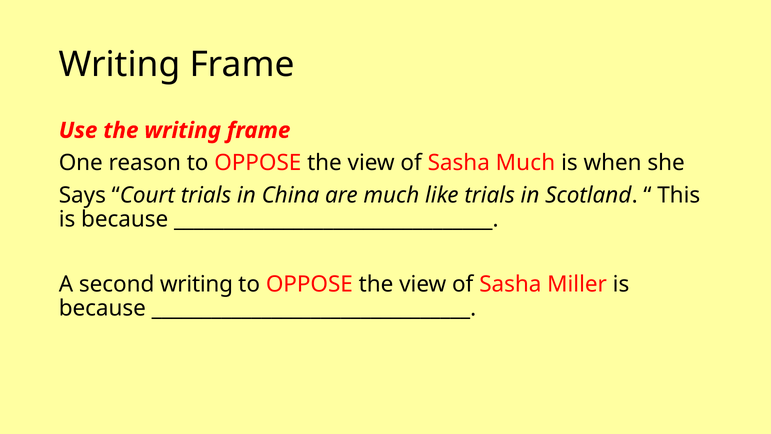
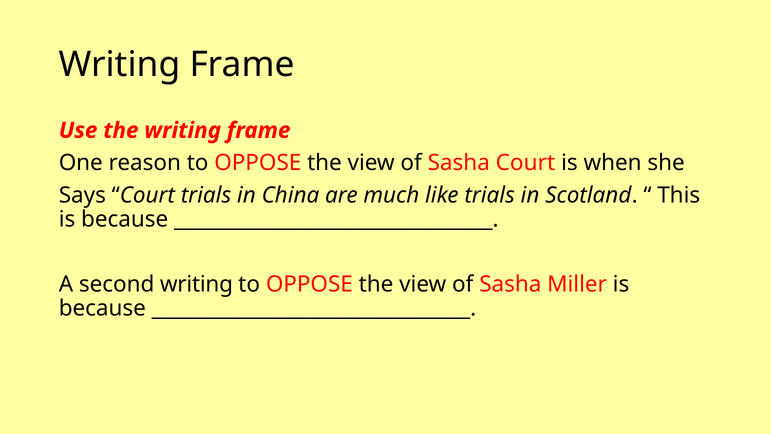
Sasha Much: Much -> Court
